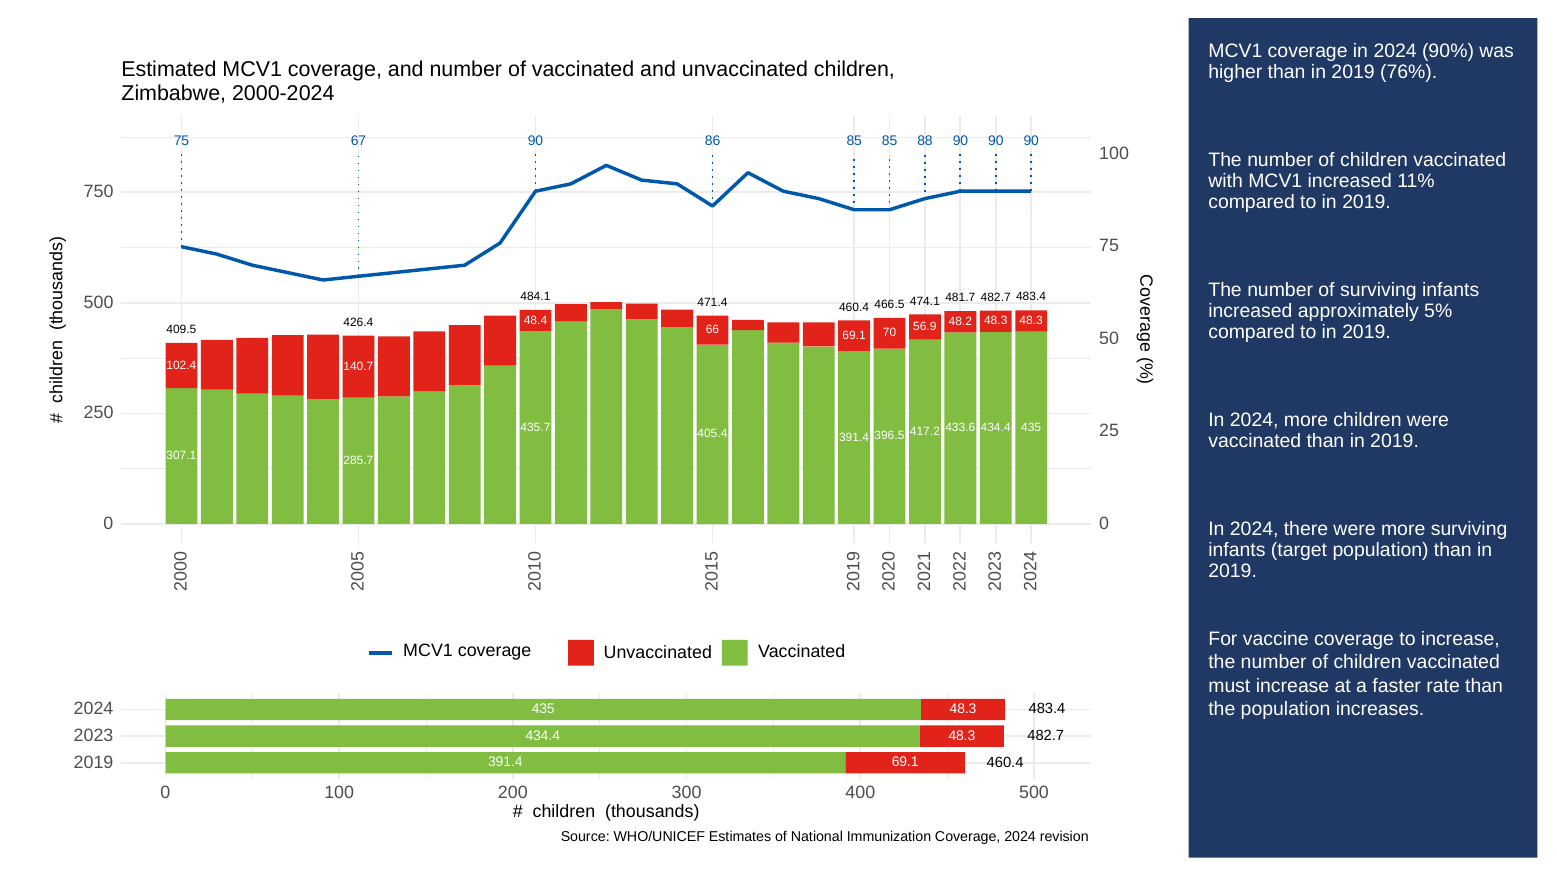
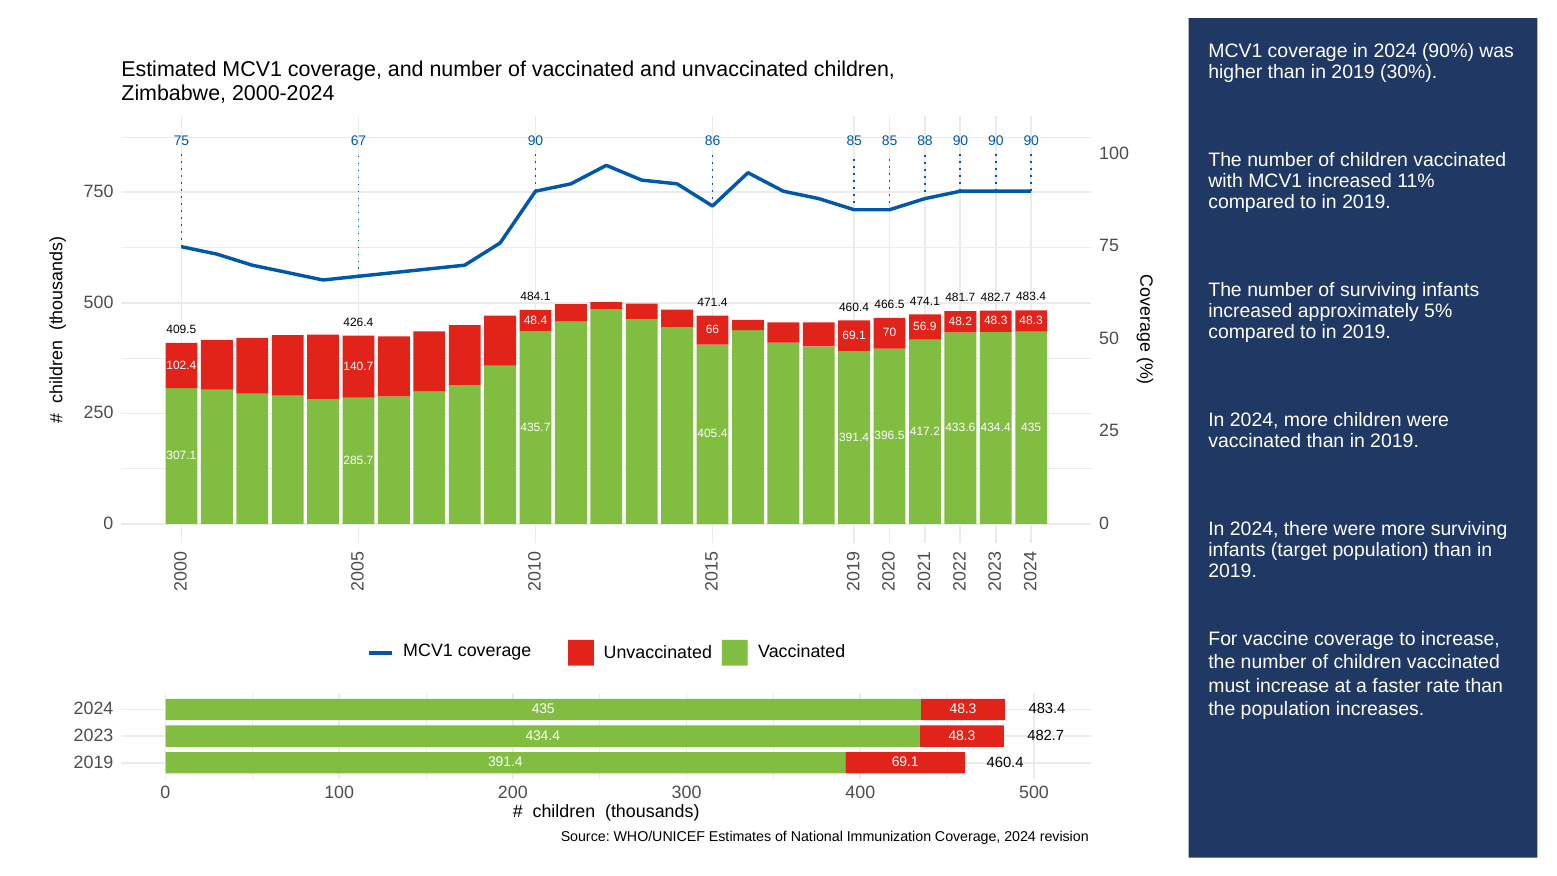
76%: 76% -> 30%
